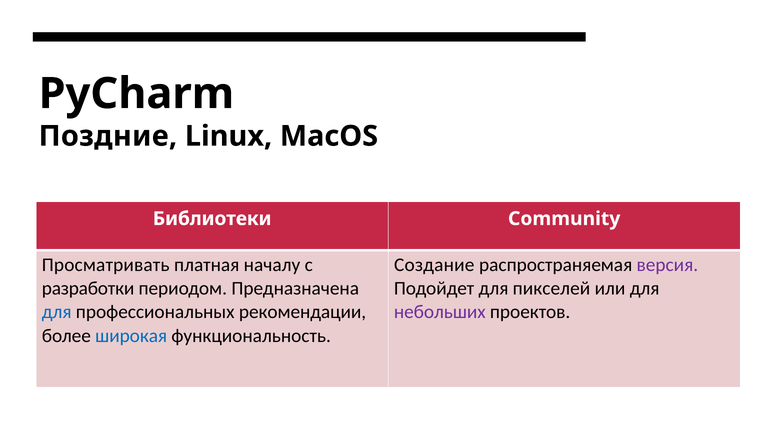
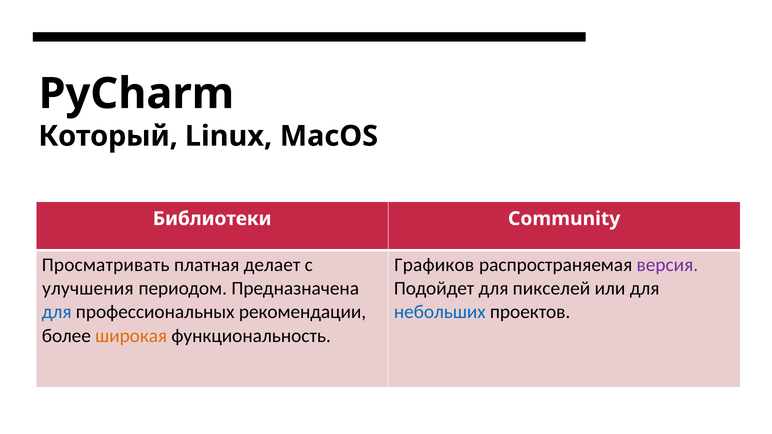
Поздние: Поздние -> Который
началу: началу -> делает
Создание: Создание -> Графиков
разработки: разработки -> улучшения
небольших colour: purple -> blue
широкая colour: blue -> orange
